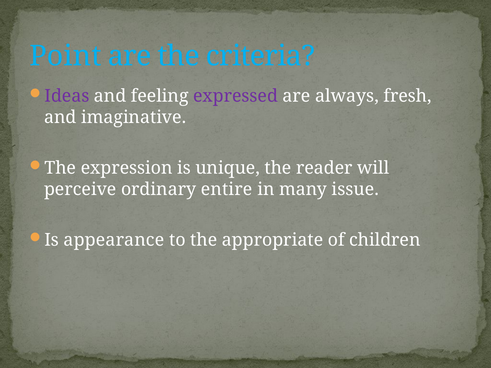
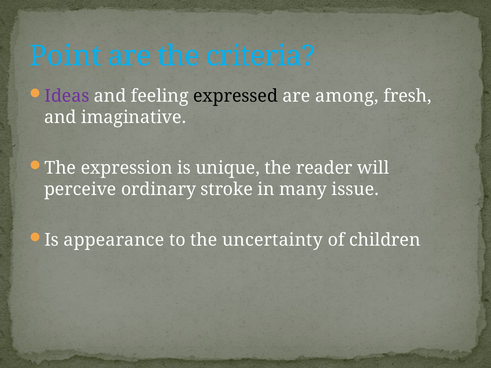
expressed colour: purple -> black
always: always -> among
entire: entire -> stroke
appropriate: appropriate -> uncertainty
